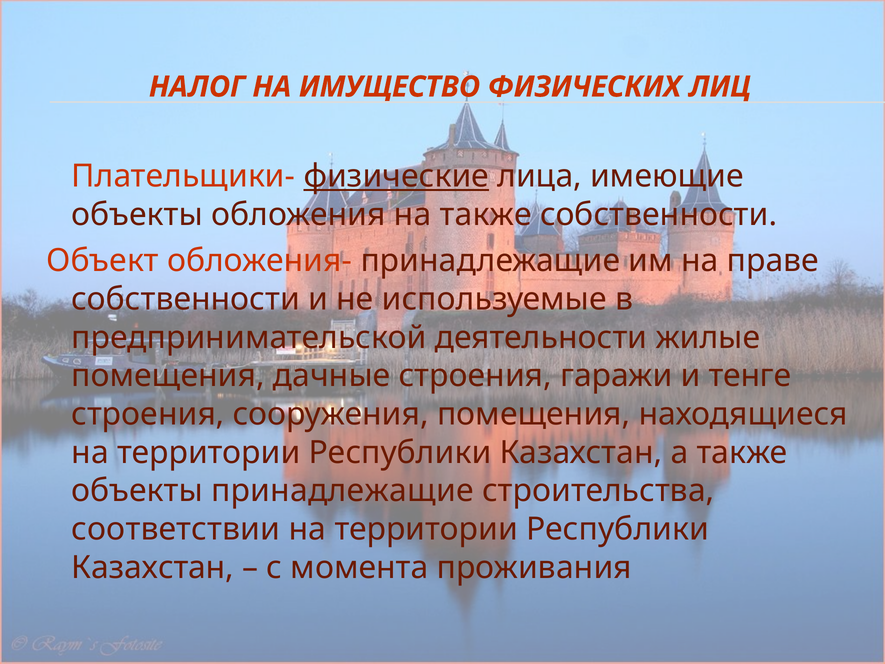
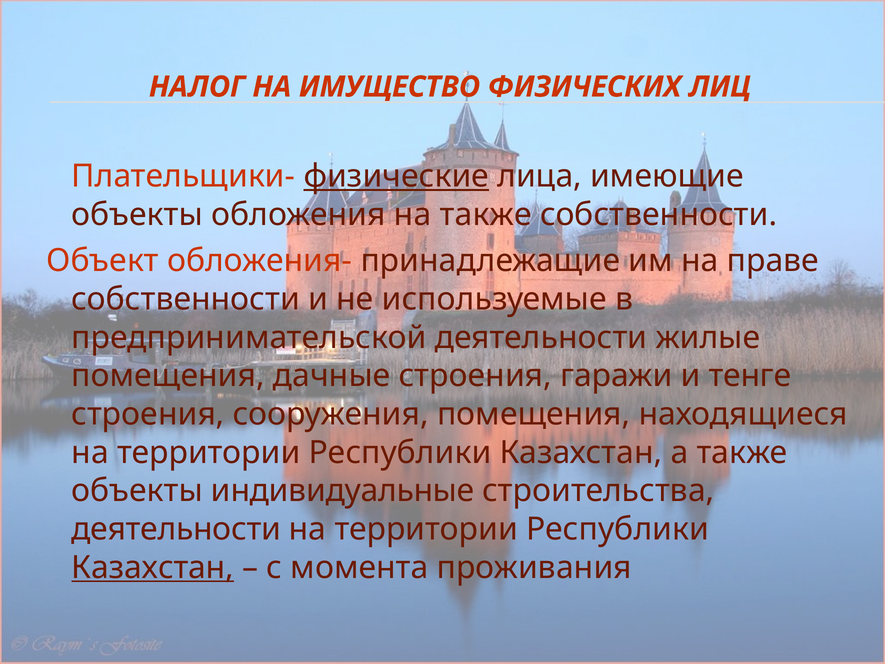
объекты принадлежащие: принадлежащие -> индивидуальные
соответствии at (176, 529): соответствии -> деятельности
Казахстан at (153, 567) underline: none -> present
